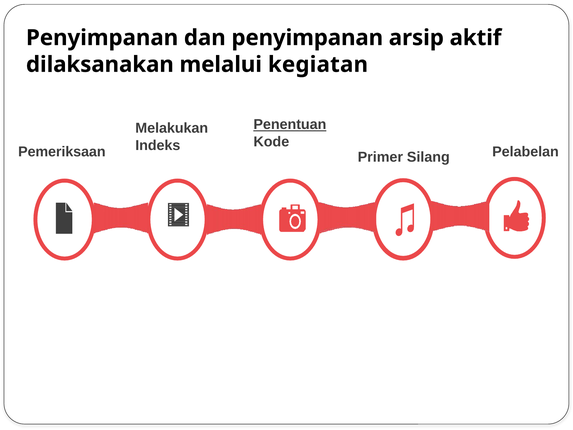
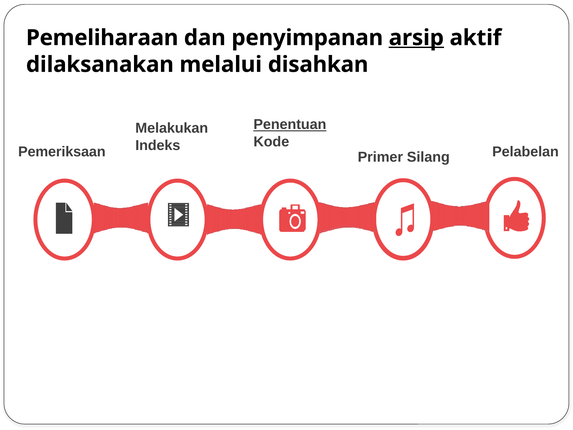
Penyimpanan at (102, 38): Penyimpanan -> Pemeliharaan
arsip underline: none -> present
kegiatan: kegiatan -> disahkan
